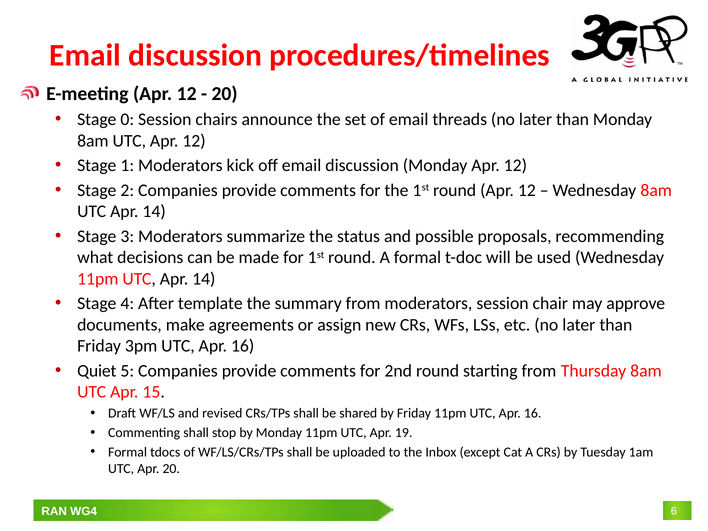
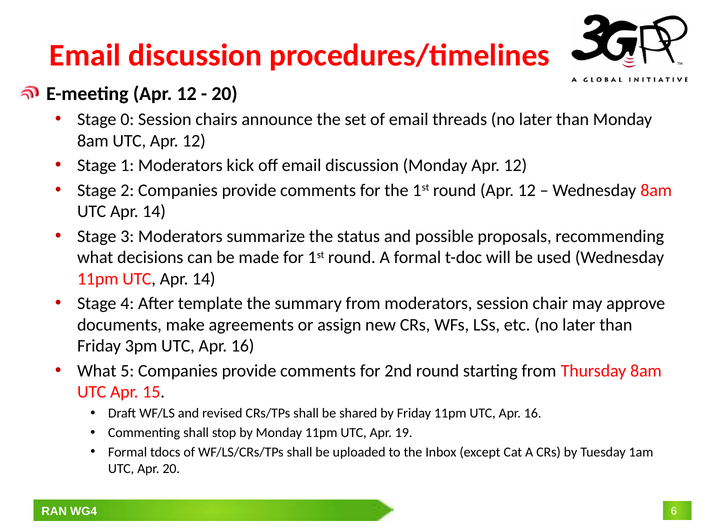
Quiet at (97, 371): Quiet -> What
